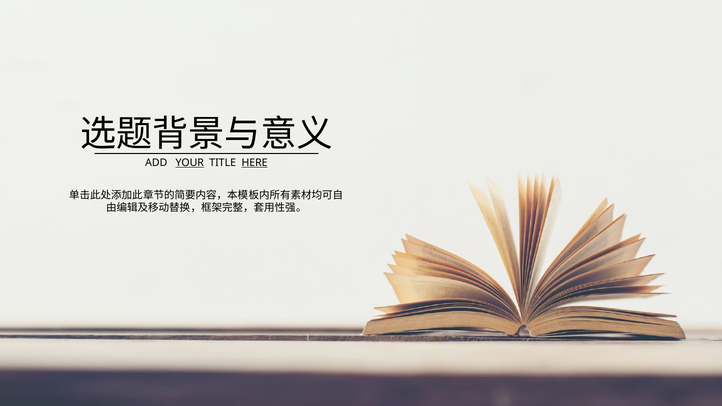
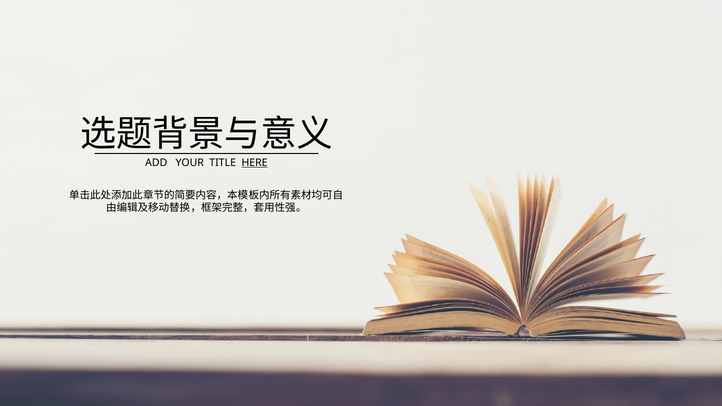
YOUR underline: present -> none
